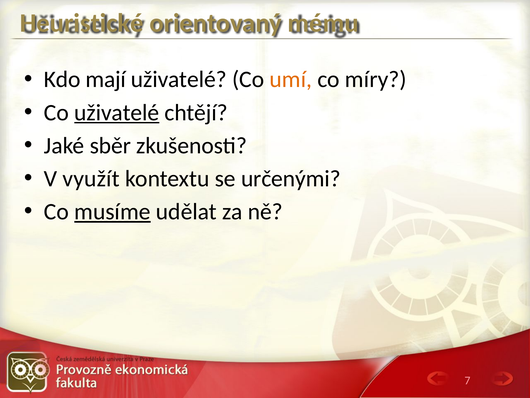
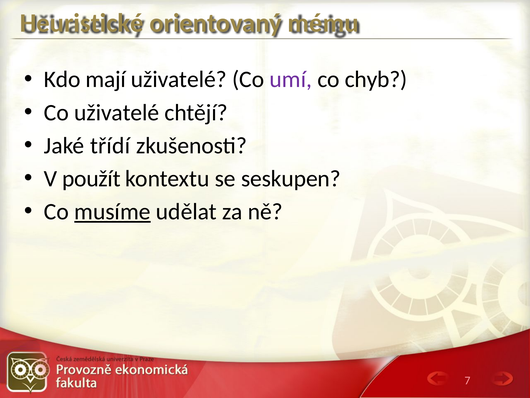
umí colour: orange -> purple
míry: míry -> chyb
uživatelé at (117, 112) underline: present -> none
sběr: sběr -> třídí
využít: využít -> použít
určenými: určenými -> seskupen
